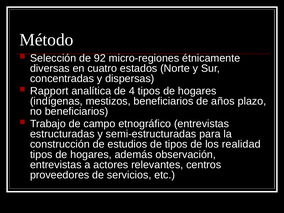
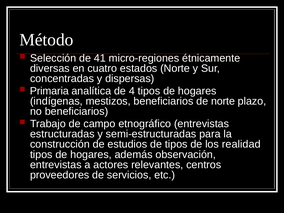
92: 92 -> 41
Rapport: Rapport -> Primaria
de años: años -> norte
